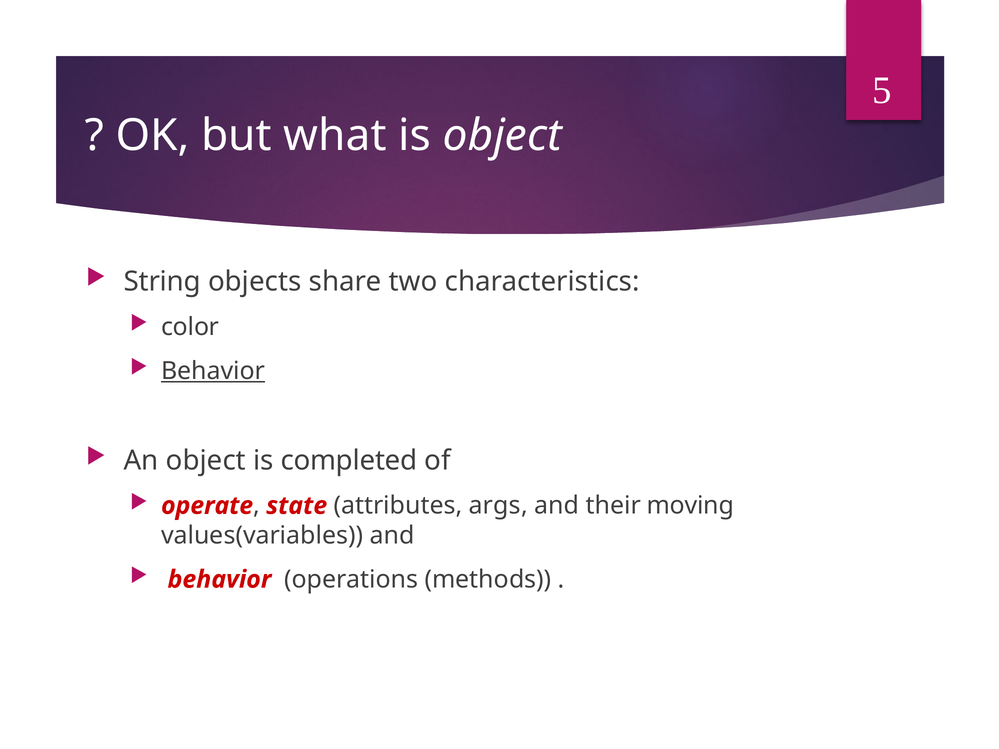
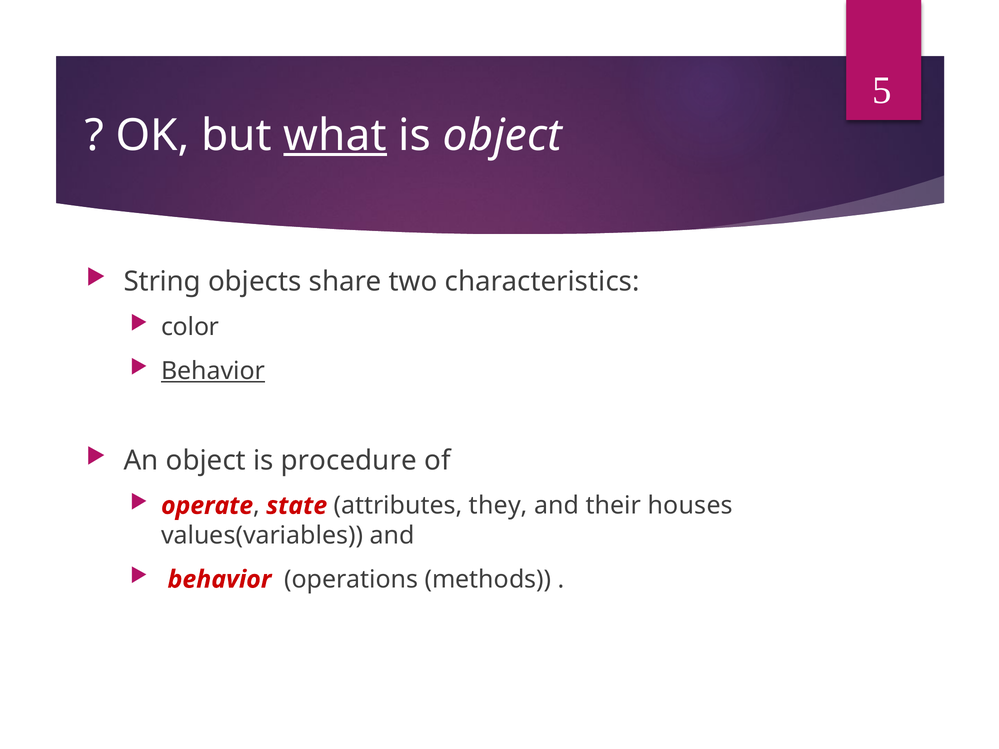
what underline: none -> present
completed: completed -> procedure
args: args -> they
moving: moving -> houses
